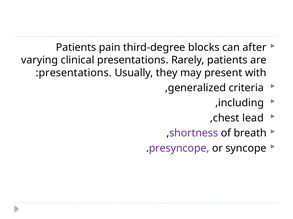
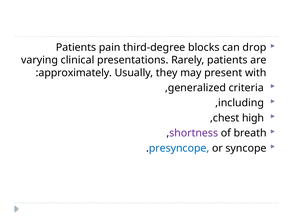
after: after -> drop
presentations at (75, 73): presentations -> approximately
lead: lead -> high
presyncope colour: purple -> blue
